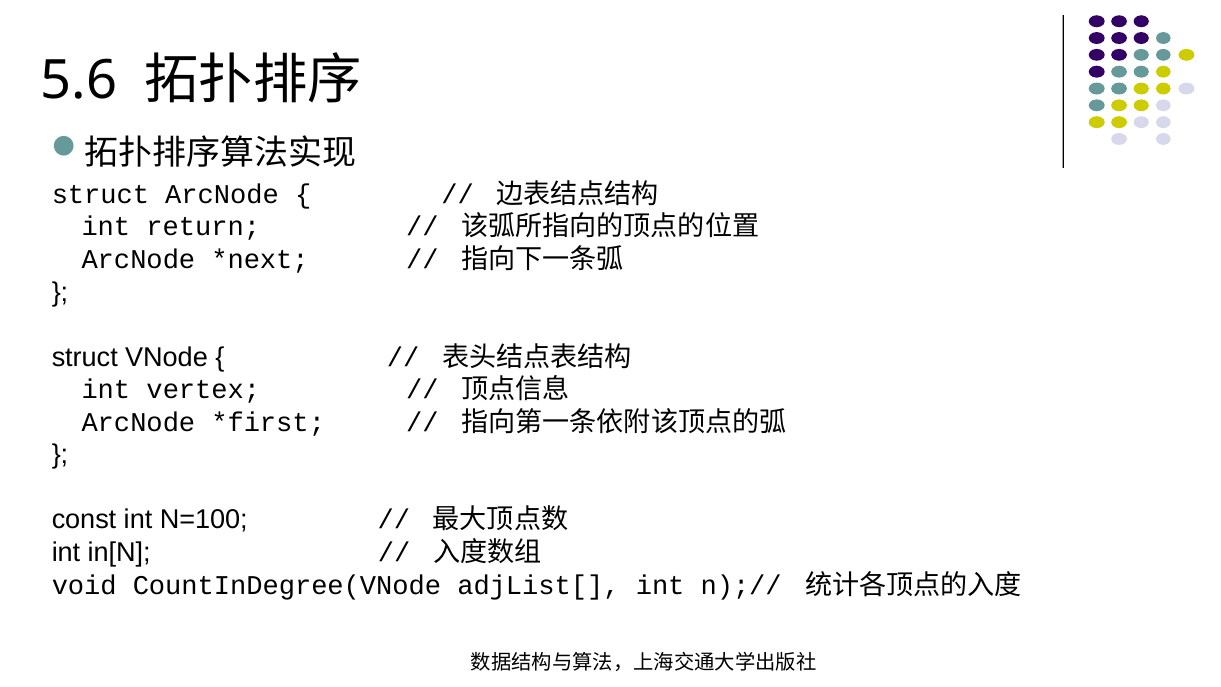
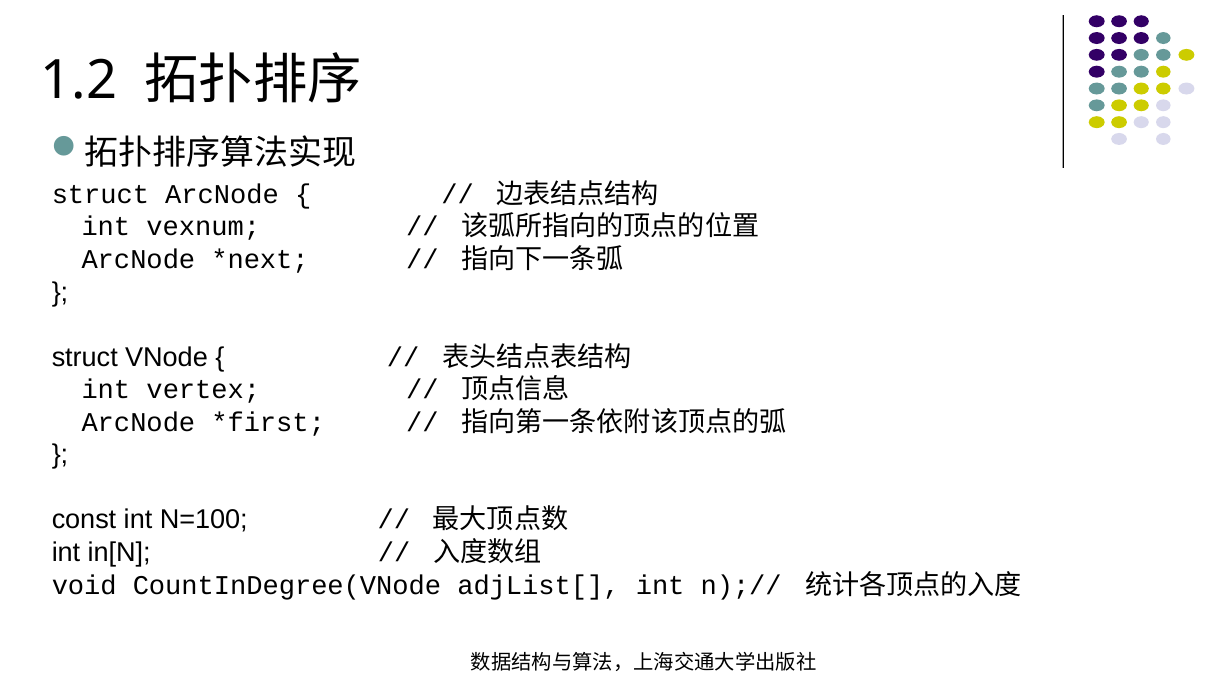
5.6: 5.6 -> 1.2
return: return -> vexnum
